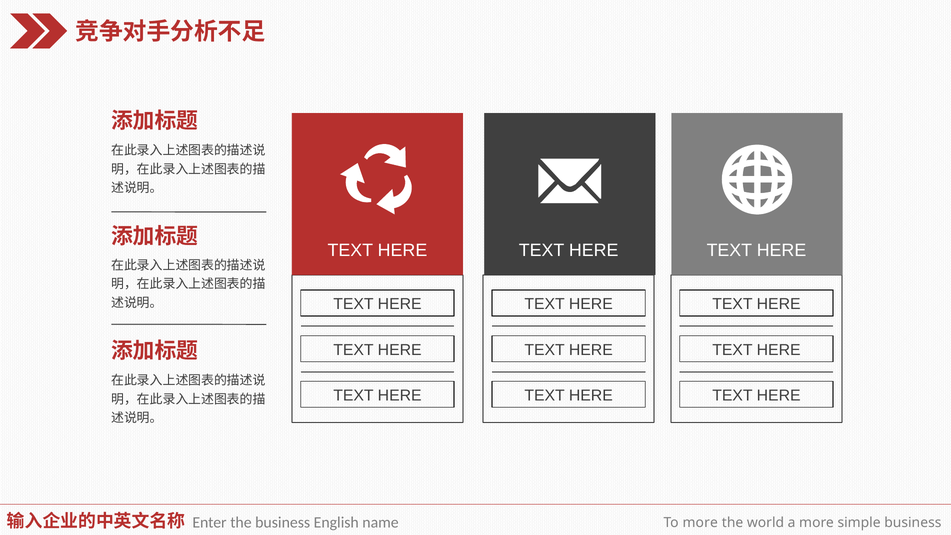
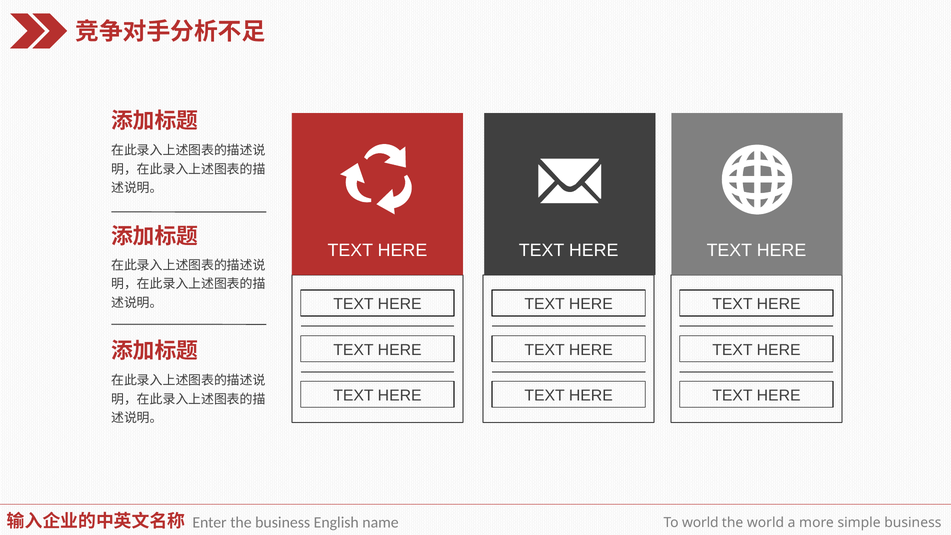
To more: more -> world
